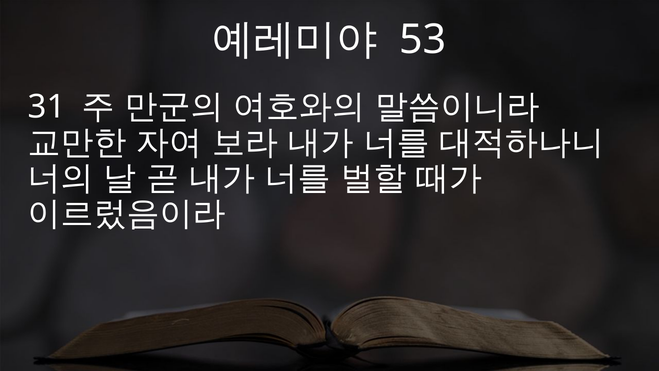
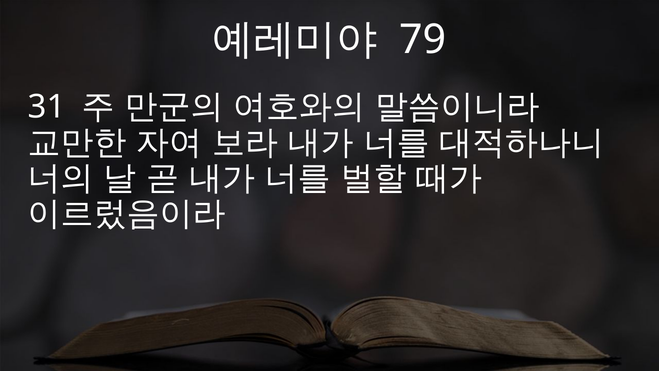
53: 53 -> 79
